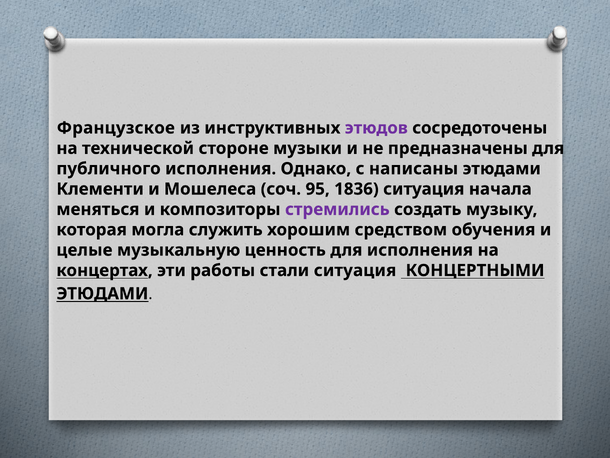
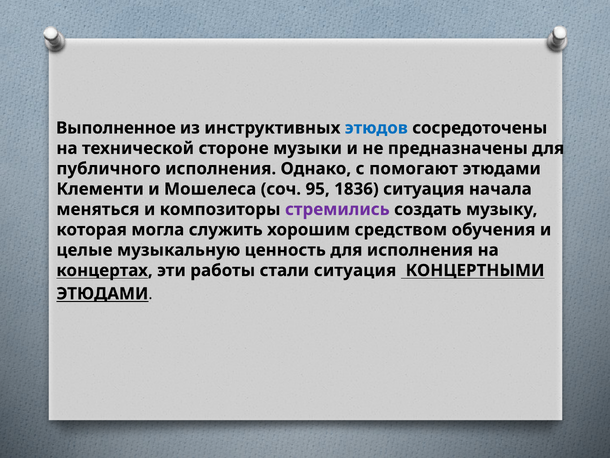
Французское: Французское -> Выполненное
этюдов colour: purple -> blue
написаны: написаны -> помогают
